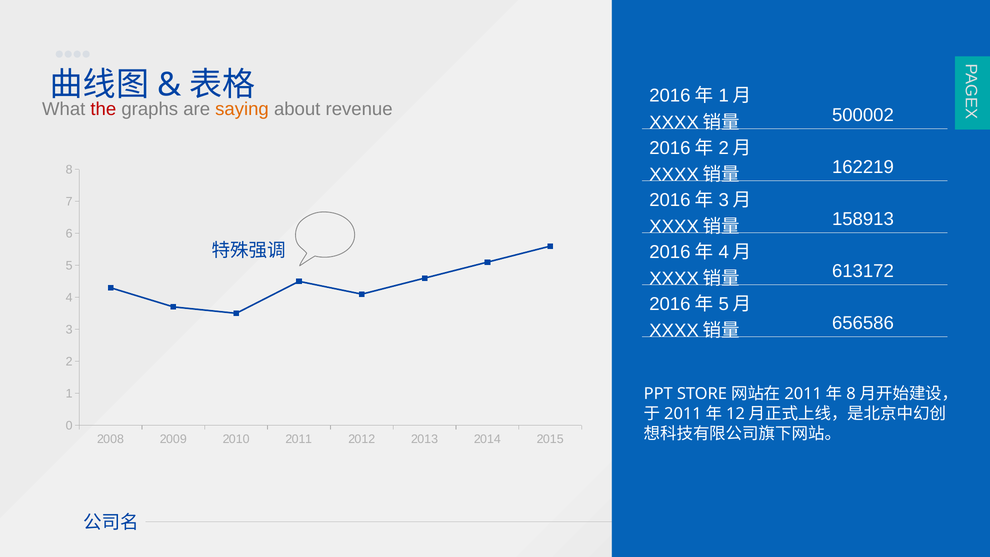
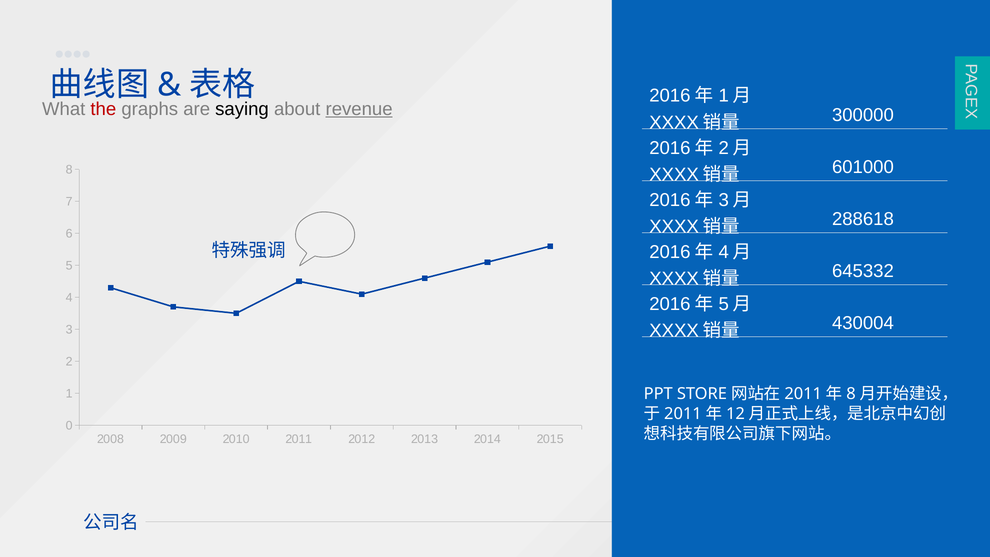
saying colour: orange -> black
revenue underline: none -> present
500002: 500002 -> 300000
162219: 162219 -> 601000
158913: 158913 -> 288618
613172: 613172 -> 645332
656586: 656586 -> 430004
